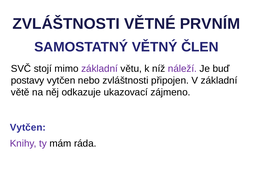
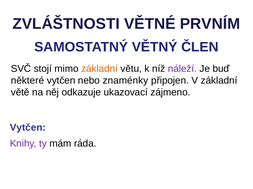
základní at (100, 69) colour: purple -> orange
postavy: postavy -> některé
nebo zvláštnosti: zvláštnosti -> znaménky
